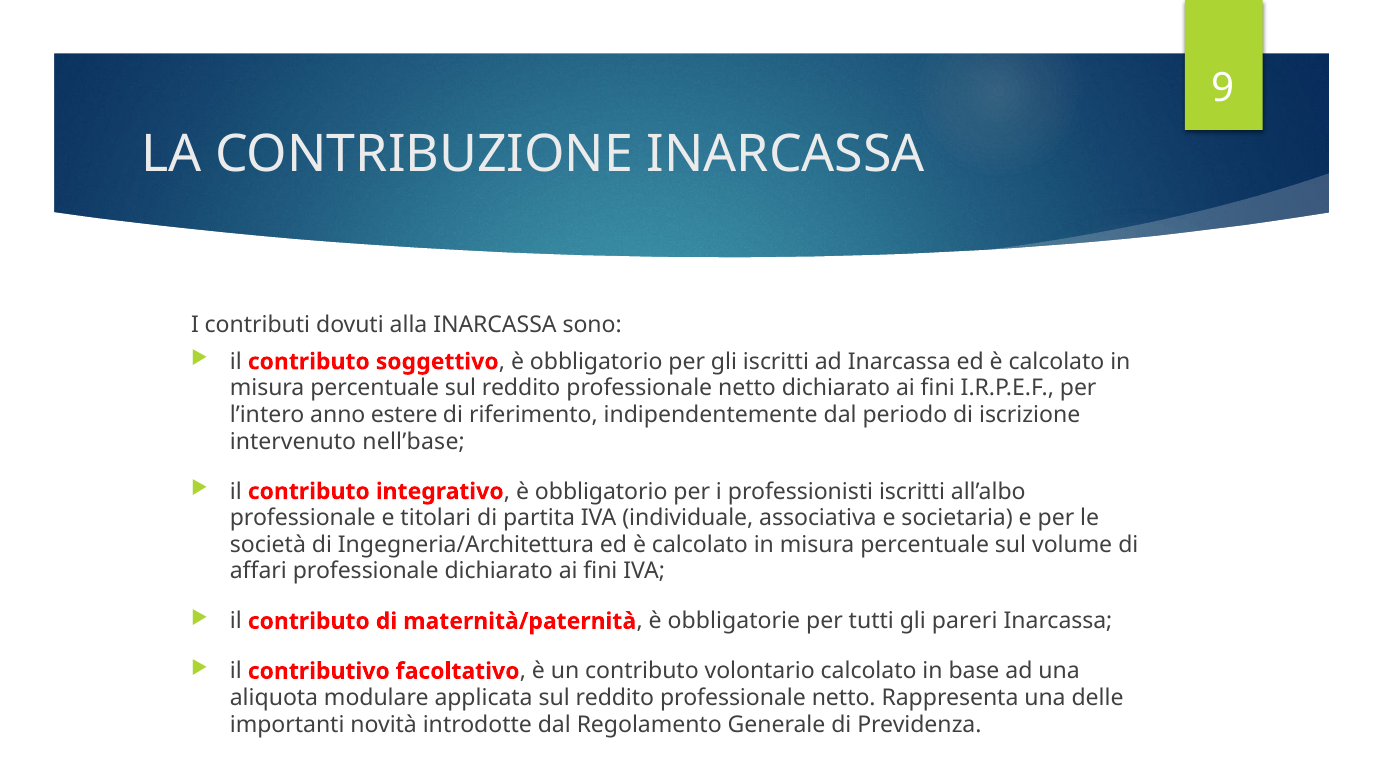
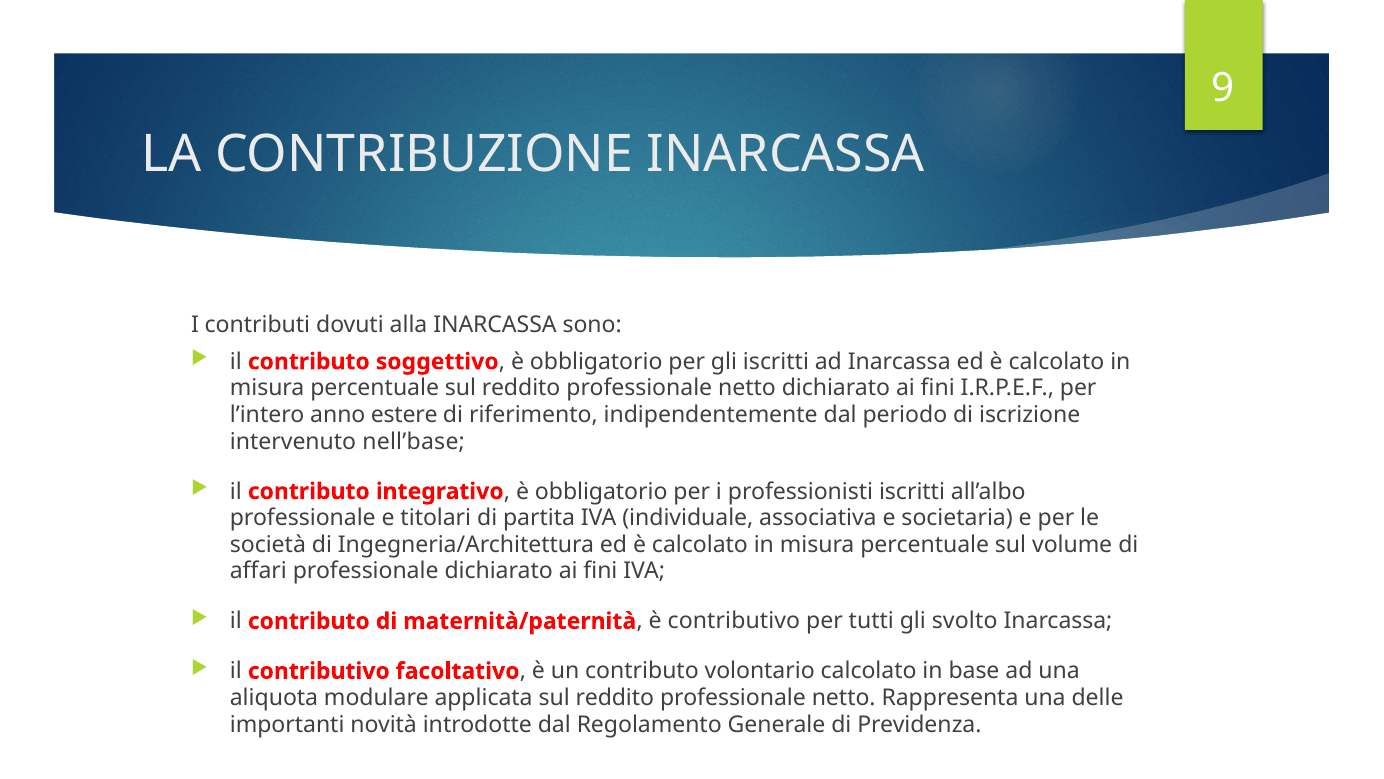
è obbligatorie: obbligatorie -> contributivo
pareri: pareri -> svolto
